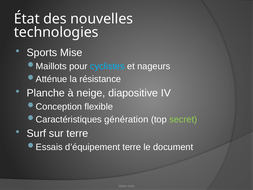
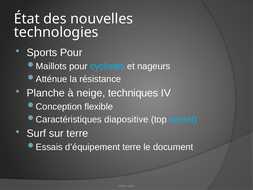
Sports Mise: Mise -> Pour
diapositive: diapositive -> techniques
génération: génération -> diapositive
secret colour: light green -> light blue
